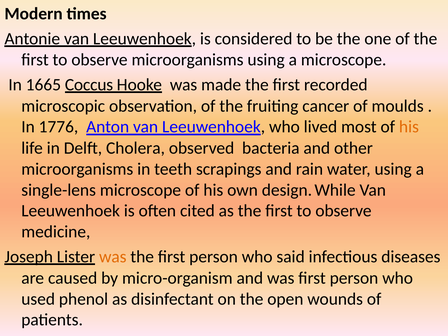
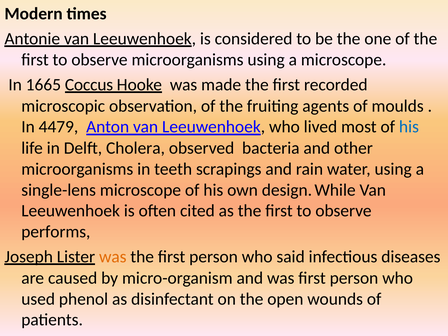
cancer: cancer -> agents
1776: 1776 -> 4479
his at (409, 127) colour: orange -> blue
medicine: medicine -> performs
